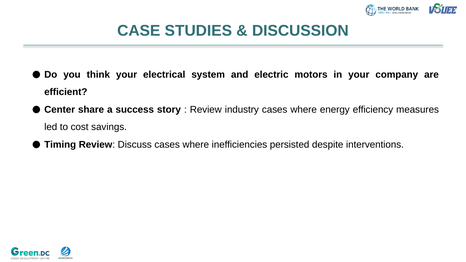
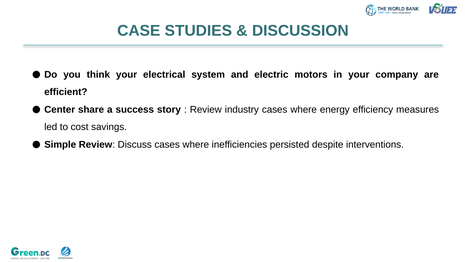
Timing: Timing -> Simple
